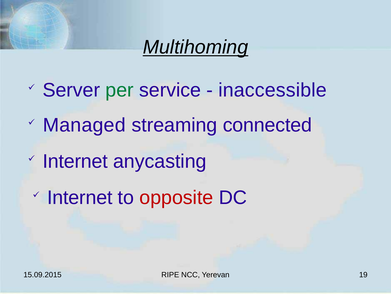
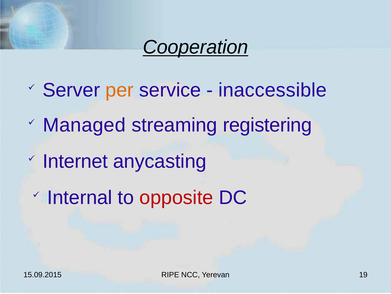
Multihoming: Multihoming -> Cooperation
per colour: green -> orange
connected: connected -> registering
Internet at (80, 197): Internet -> Internal
